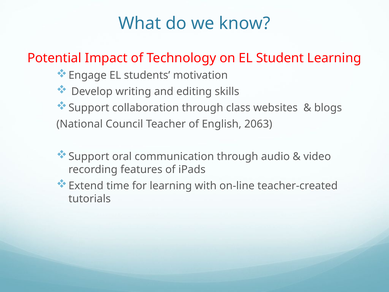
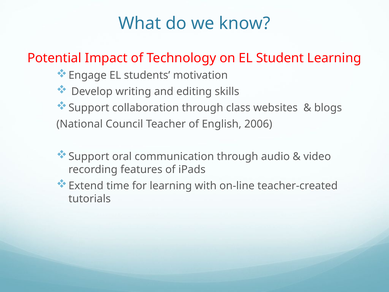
2063: 2063 -> 2006
